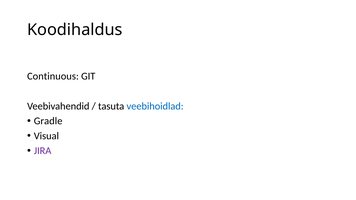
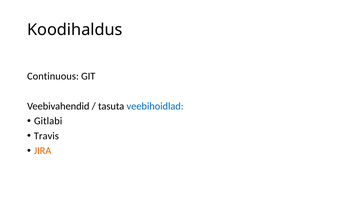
Gradle: Gradle -> Gitlabi
Visual: Visual -> Travis
JIRA colour: purple -> orange
